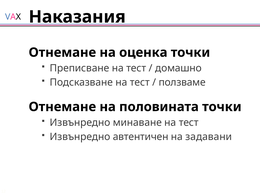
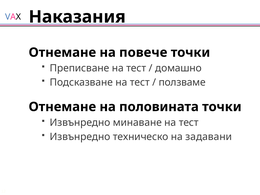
оценка: оценка -> повече
автентичен: автентичен -> техническо
